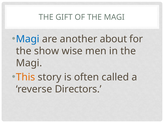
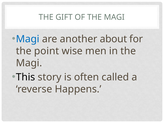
show: show -> point
This colour: orange -> black
Directors: Directors -> Happens
